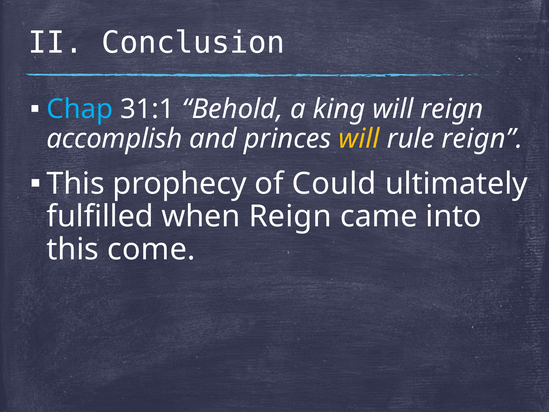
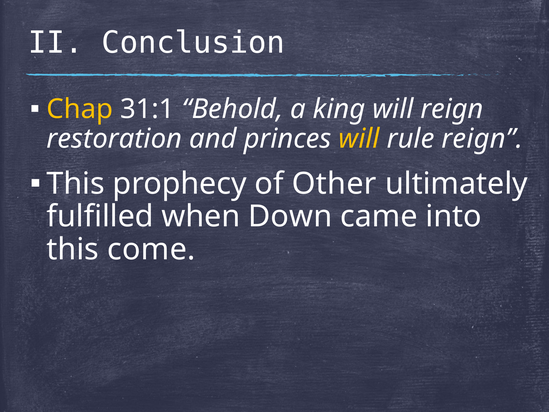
Chap colour: light blue -> yellow
accomplish: accomplish -> restoration
Could: Could -> Other
when Reign: Reign -> Down
